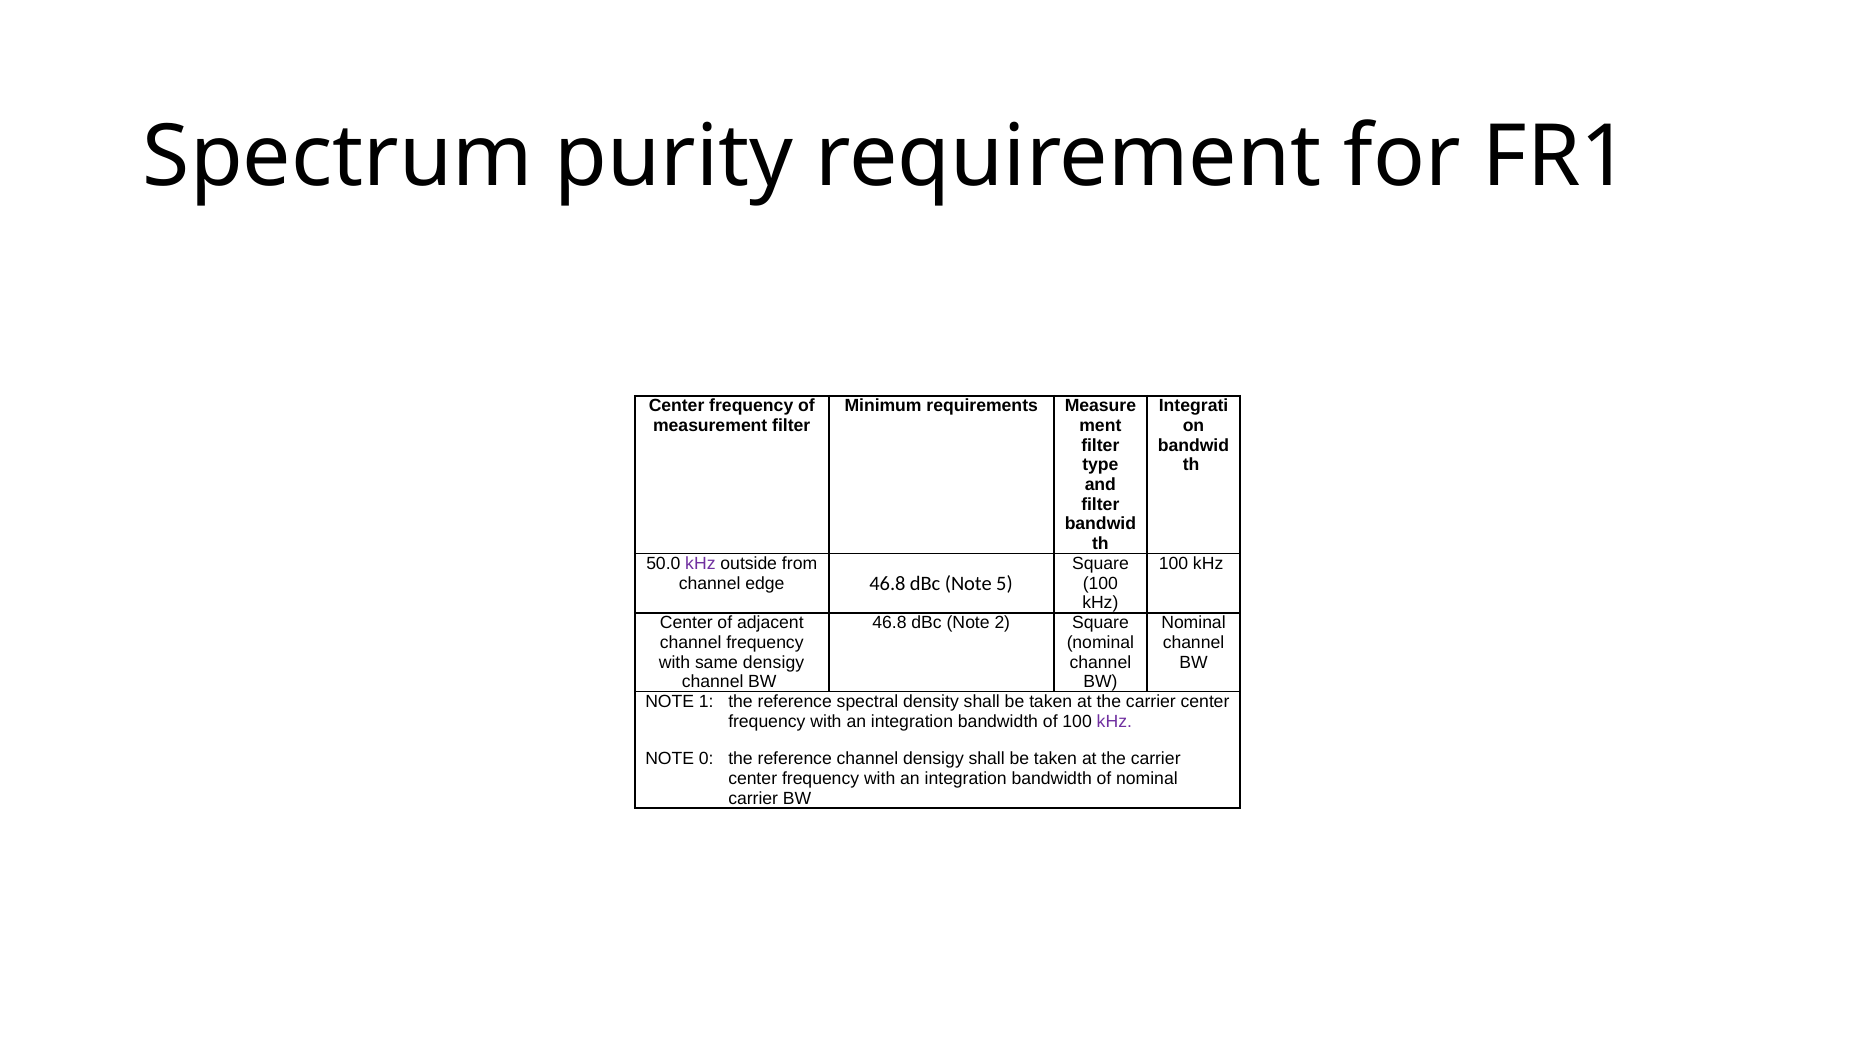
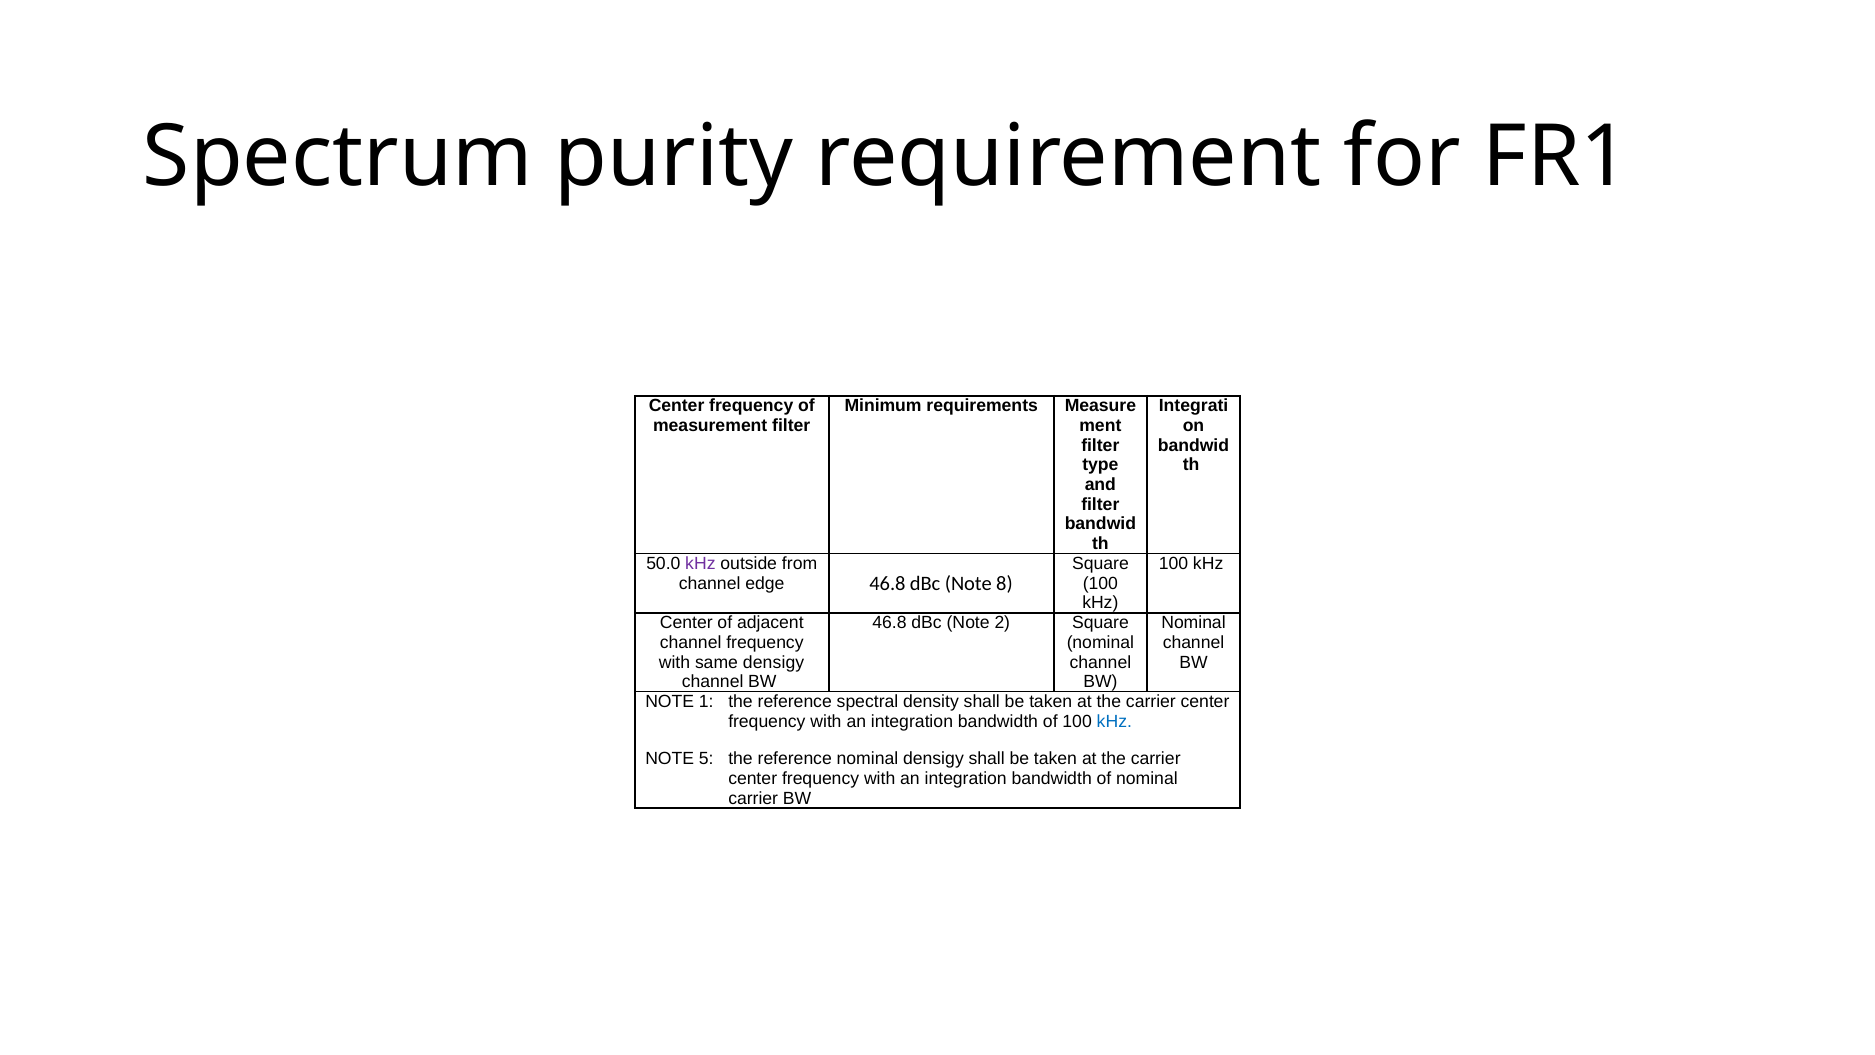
5: 5 -> 8
kHz at (1114, 721) colour: purple -> blue
0: 0 -> 5
reference channel: channel -> nominal
